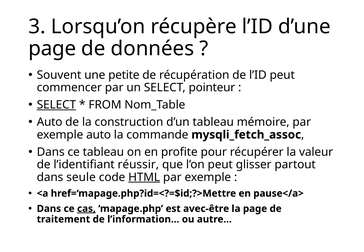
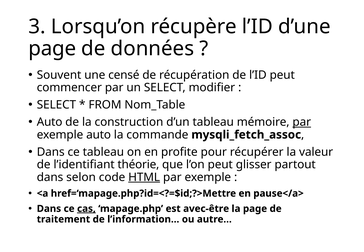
petite: petite -> censé
pointeur: pointeur -> modifier
SELECT at (56, 105) underline: present -> none
par at (302, 122) underline: none -> present
réussir: réussir -> théorie
seule: seule -> selon
